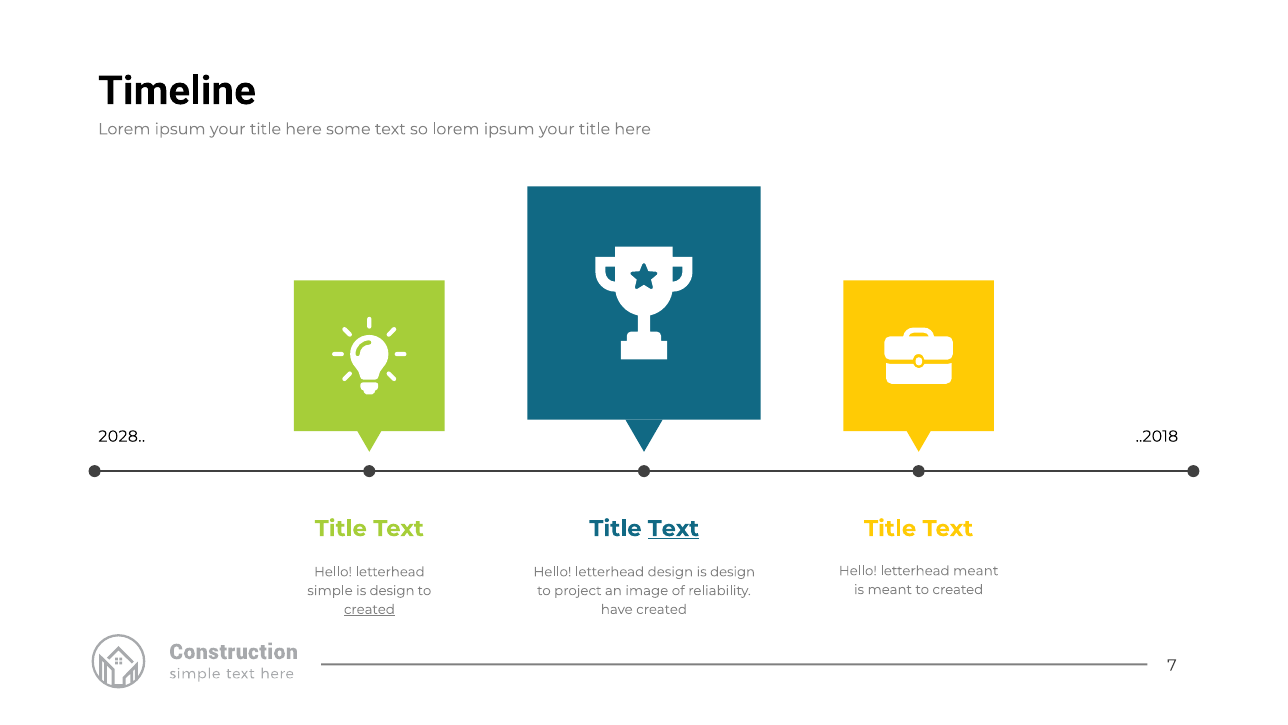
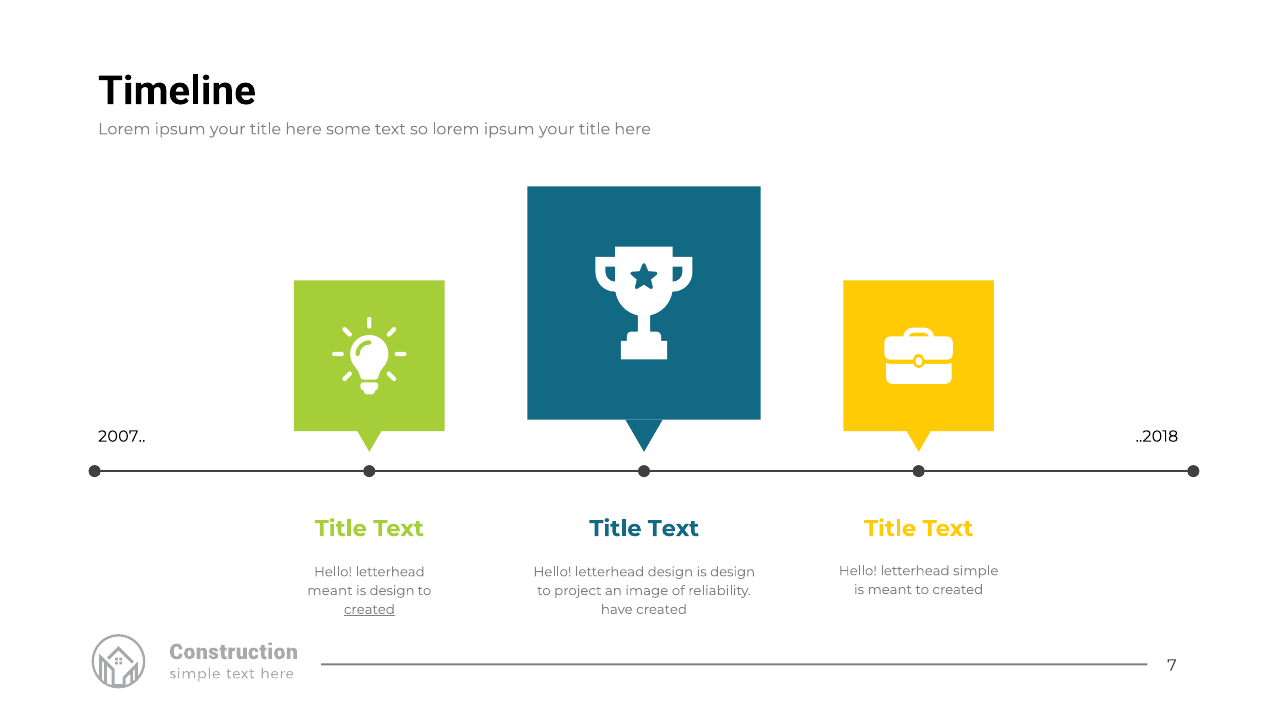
2028: 2028 -> 2007
Text at (673, 528) underline: present -> none
letterhead meant: meant -> simple
simple at (330, 590): simple -> meant
